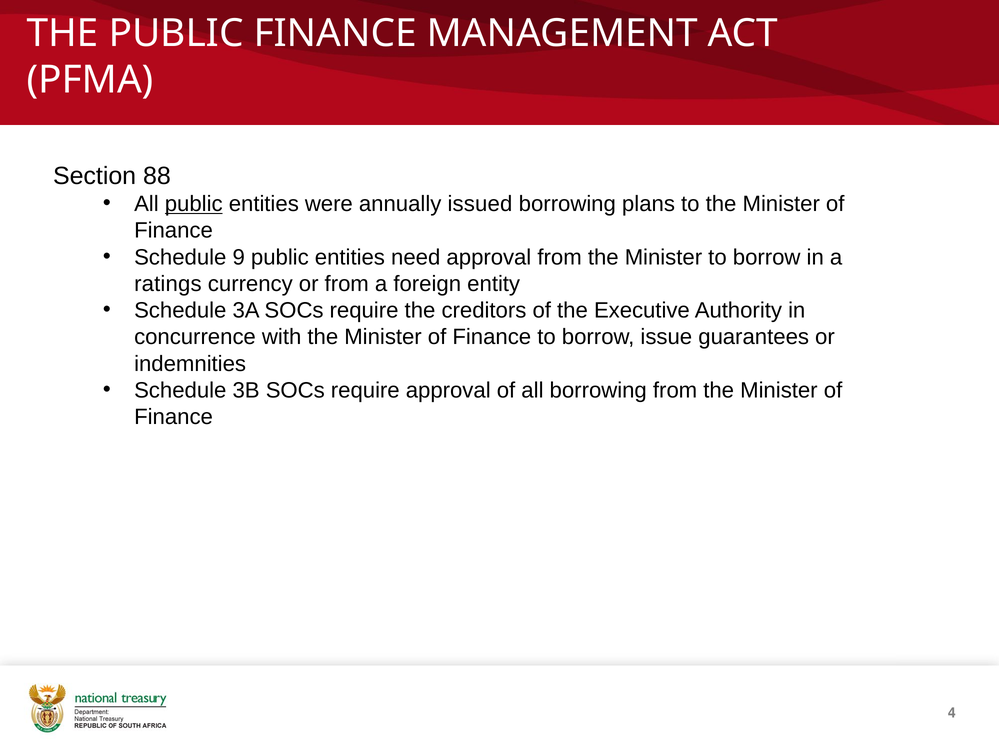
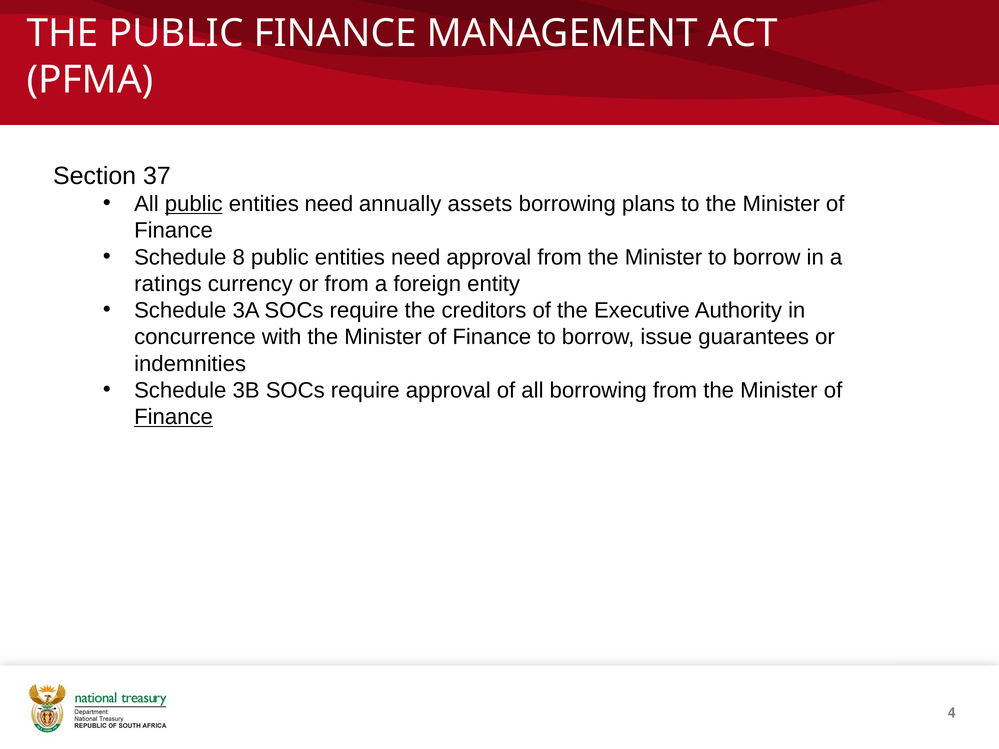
88: 88 -> 37
were at (329, 204): were -> need
issued: issued -> assets
9: 9 -> 8
Finance at (174, 417) underline: none -> present
